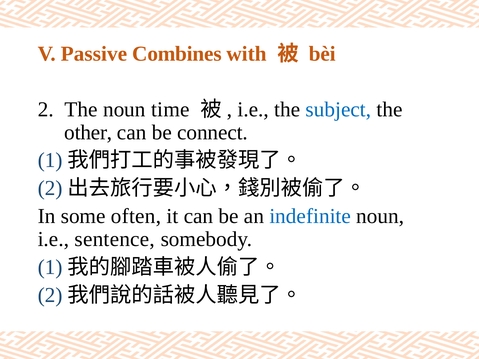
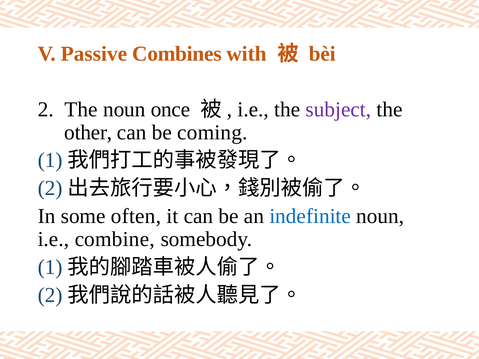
time: time -> once
subject colour: blue -> purple
connect: connect -> coming
sentence: sentence -> combine
